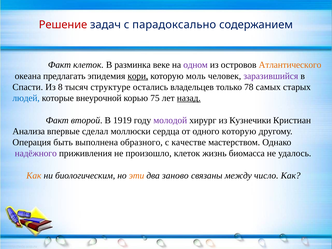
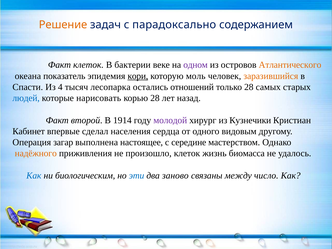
Решение colour: red -> orange
разминка: разминка -> бактерии
предлагать: предлагать -> показатель
заразившийся colour: purple -> orange
8: 8 -> 4
структуре: структуре -> лесопарка
владельцев: владельцев -> отношений
только 78: 78 -> 28
внеурочной: внеурочной -> нарисовать
корью 75: 75 -> 28
назад underline: present -> none
1919: 1919 -> 1914
Анализа: Анализа -> Кабинет
моллюски: моллюски -> населения
одного которую: которую -> видовым
быть: быть -> загар
образного: образного -> настоящее
качестве: качестве -> середине
надёжного colour: purple -> orange
Как at (34, 176) colour: orange -> blue
эти colour: orange -> blue
